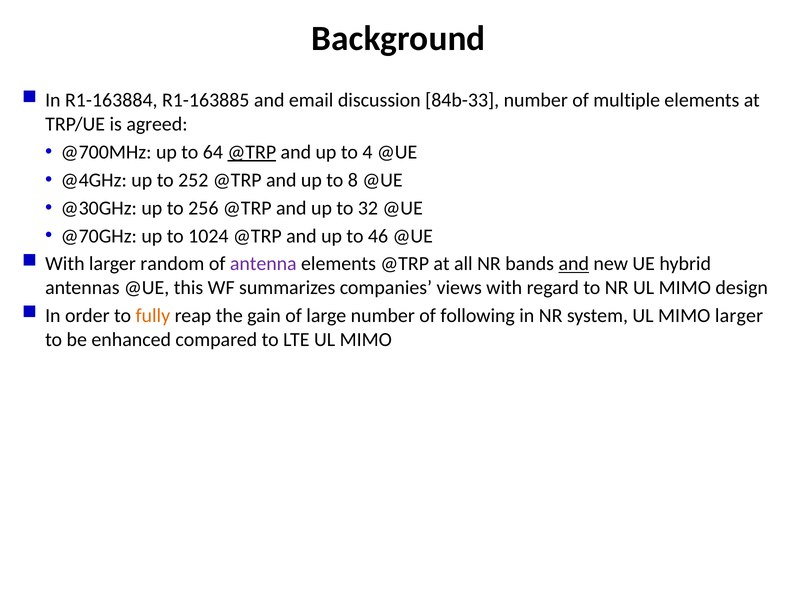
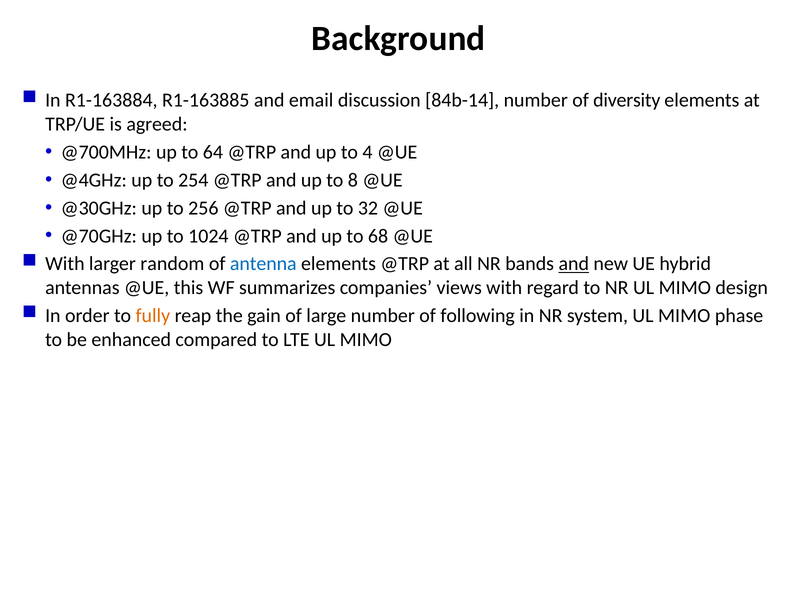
84b-33: 84b-33 -> 84b-14
multiple: multiple -> diversity
@TRP at (252, 152) underline: present -> none
252: 252 -> 254
46: 46 -> 68
antenna colour: purple -> blue
MIMO larger: larger -> phase
